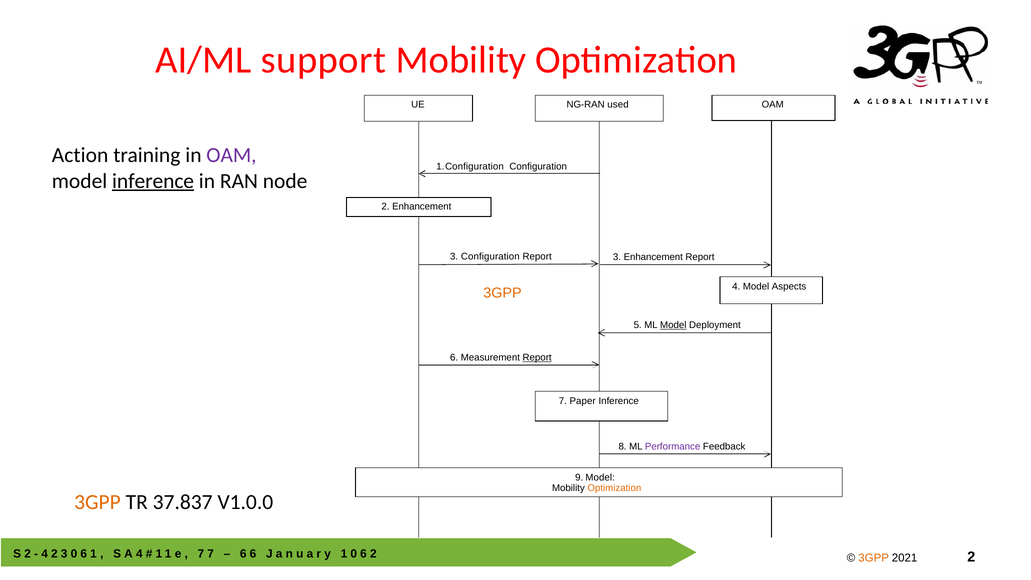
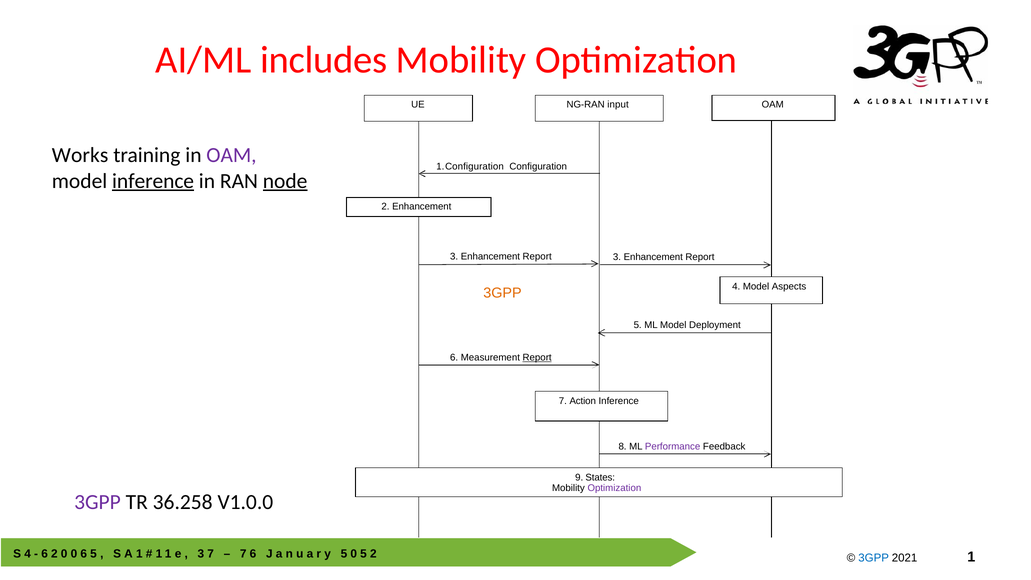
support: support -> includes
used: used -> input
Action: Action -> Works
node underline: none -> present
Configuration at (490, 257): Configuration -> Enhancement
Model at (673, 325) underline: present -> none
Paper: Paper -> Action
9 Model: Model -> States
Optimization at (614, 488) colour: orange -> purple
3GPP at (97, 502) colour: orange -> purple
37.837: 37.837 -> 36.258
2 at (28, 554): 2 -> 4
4 at (45, 554): 4 -> 6
2 3: 3 -> 0
6 1: 1 -> 5
4 at (139, 554): 4 -> 1
7 at (201, 554): 7 -> 3
6 at (243, 554): 6 -> 7
1 at (344, 554): 1 -> 5
6 at (364, 554): 6 -> 5
3GPP at (874, 558) colour: orange -> blue
2 at (971, 557): 2 -> 1
